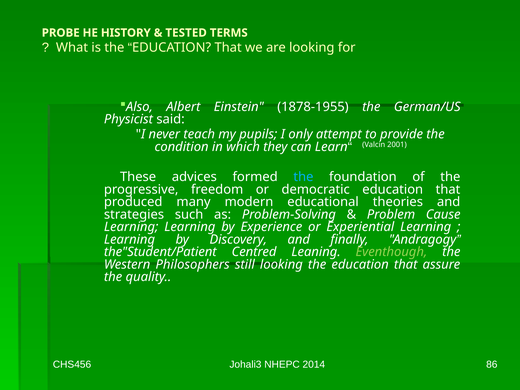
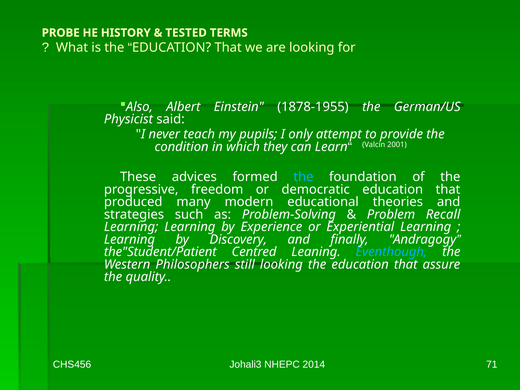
Cause: Cause -> Recall
Eventhough colour: light green -> light blue
86: 86 -> 71
